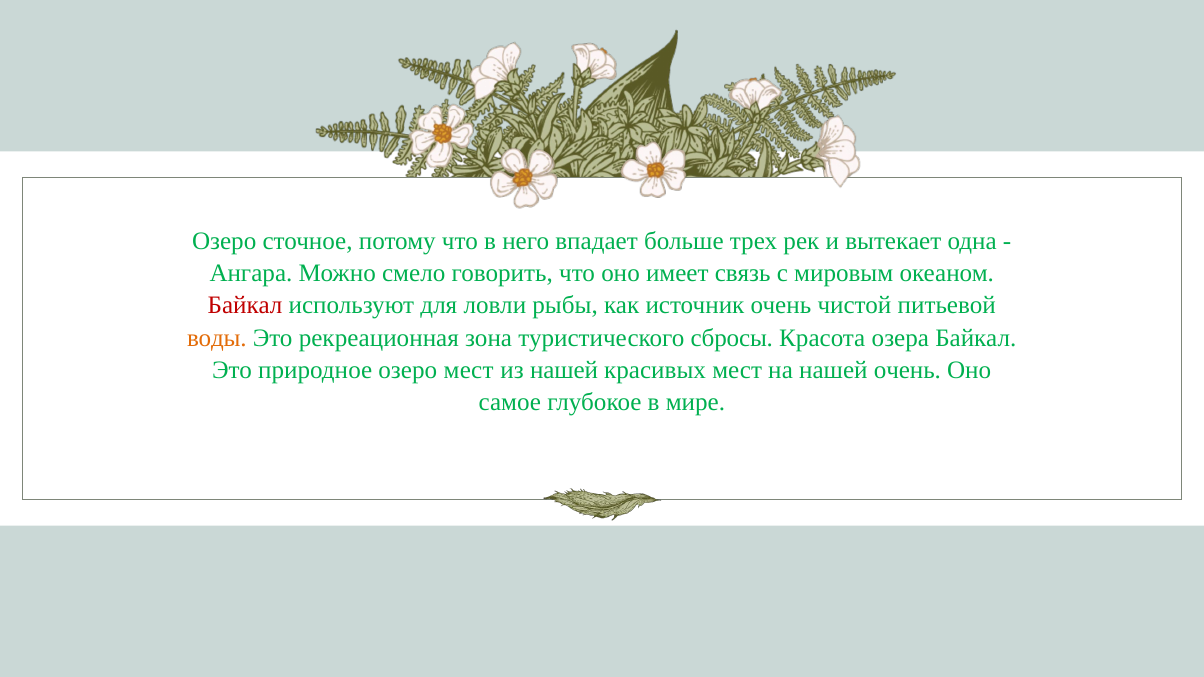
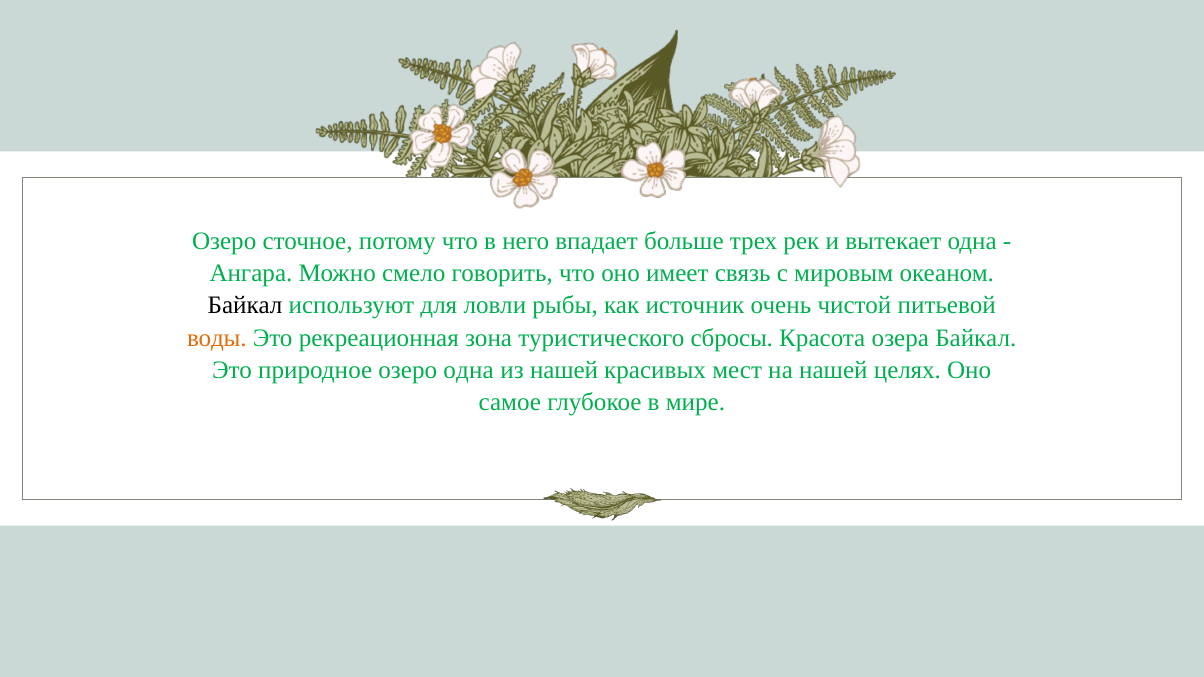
Байкал at (245, 306) colour: red -> black
озеро мест: мест -> одна
нашей очень: очень -> целях
